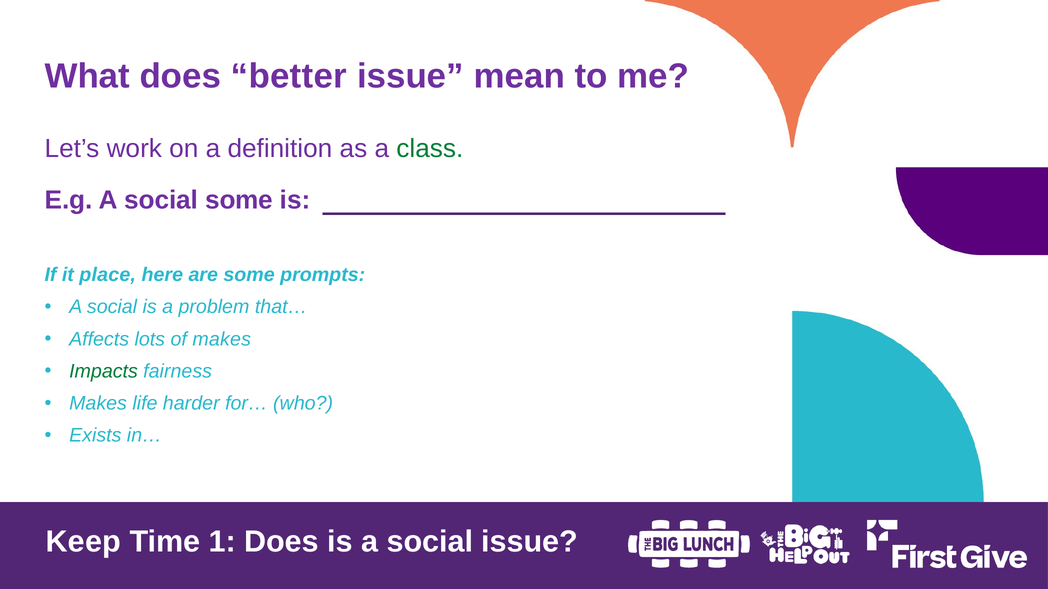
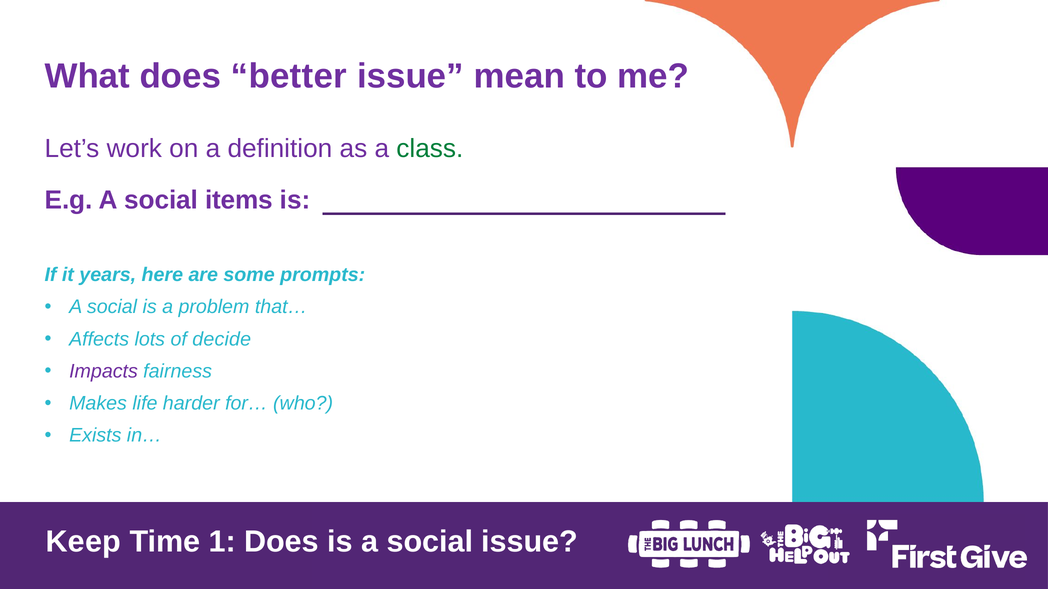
social some: some -> items
place: place -> years
of makes: makes -> decide
Impacts colour: green -> purple
